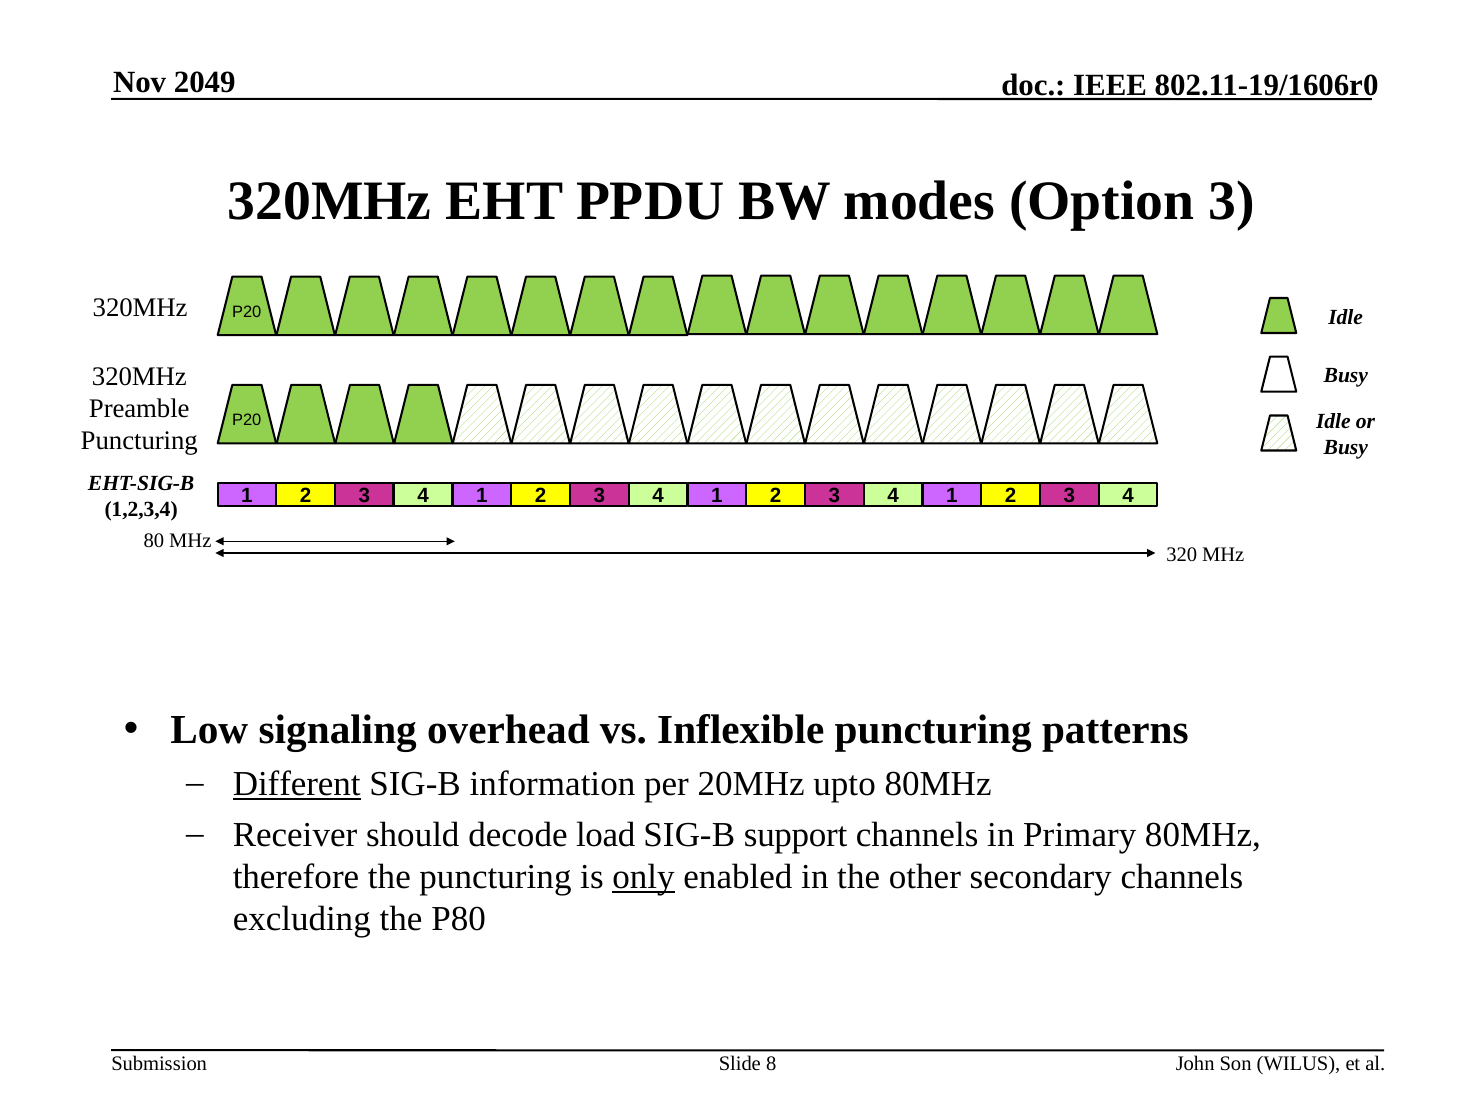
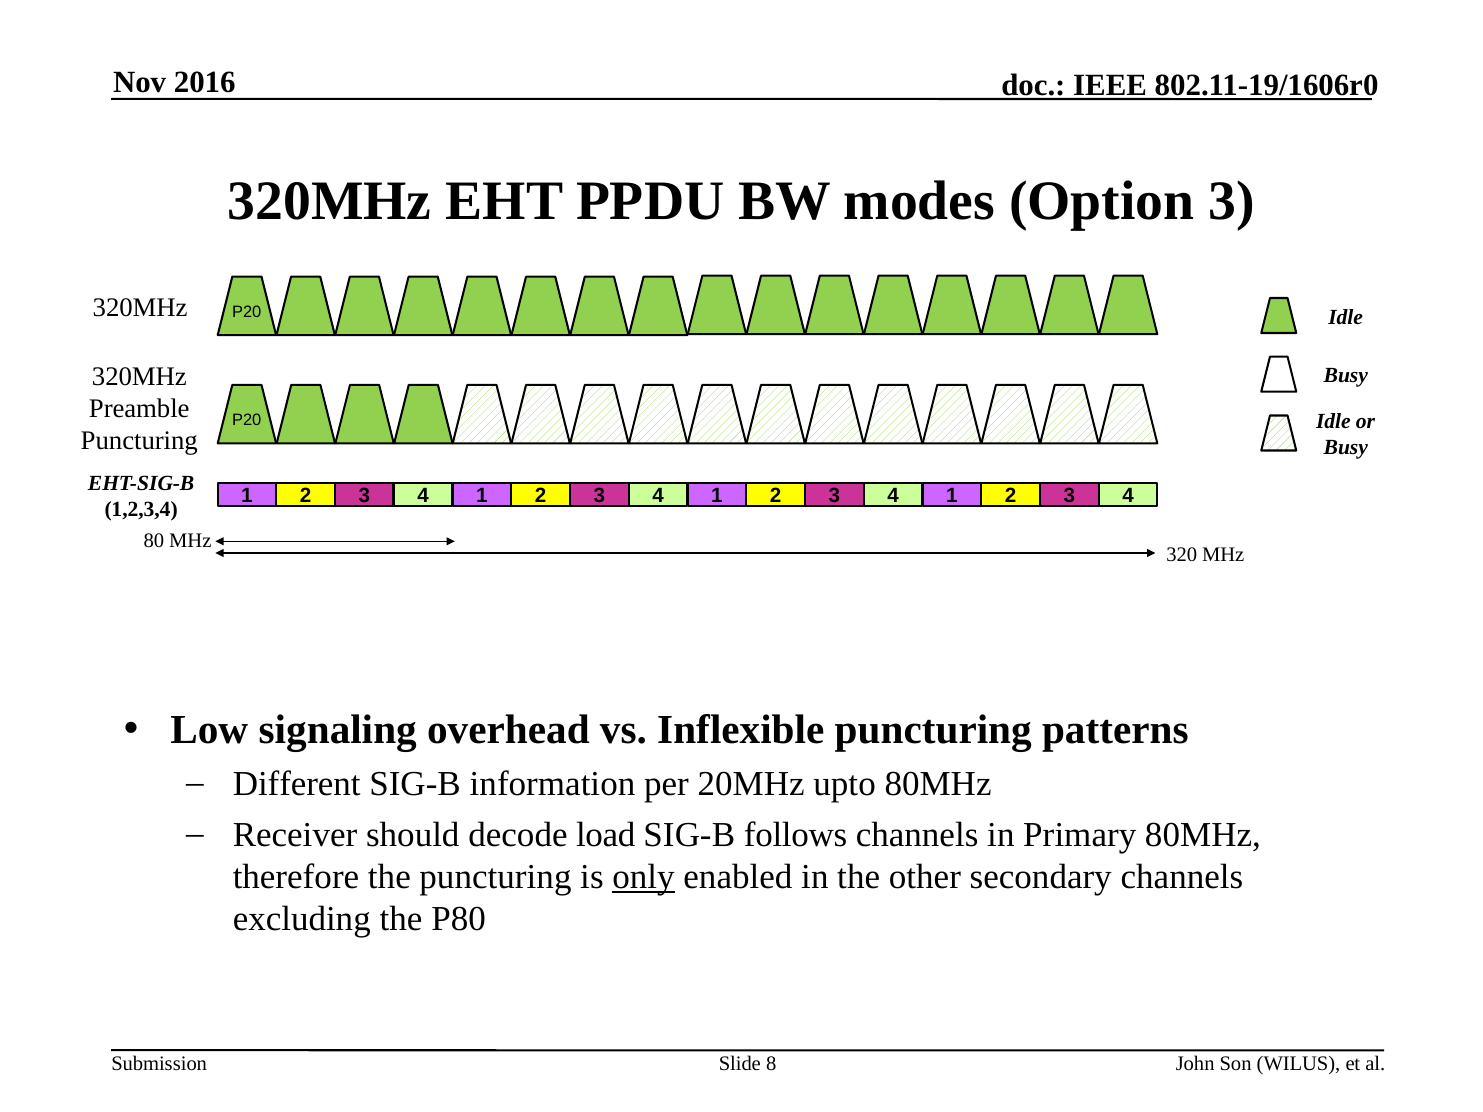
2049: 2049 -> 2016
Different underline: present -> none
support: support -> follows
